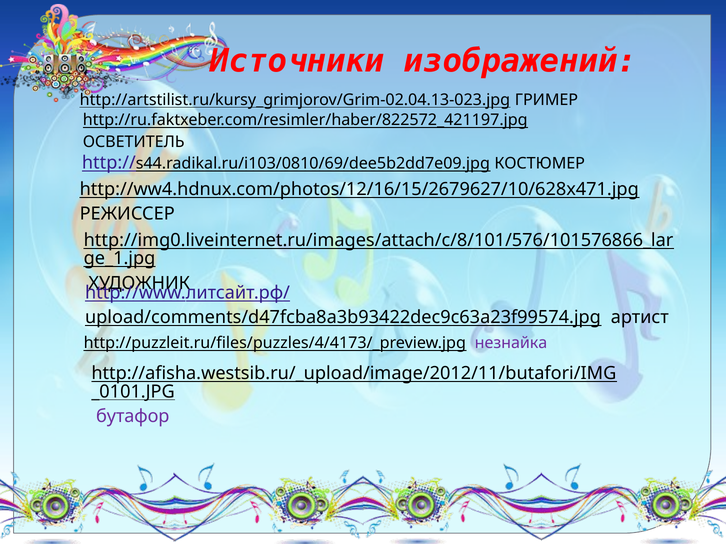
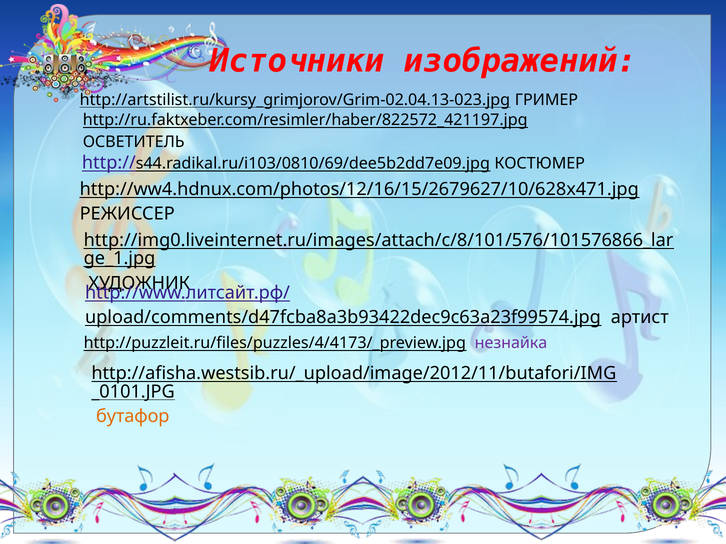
бутафор colour: purple -> orange
